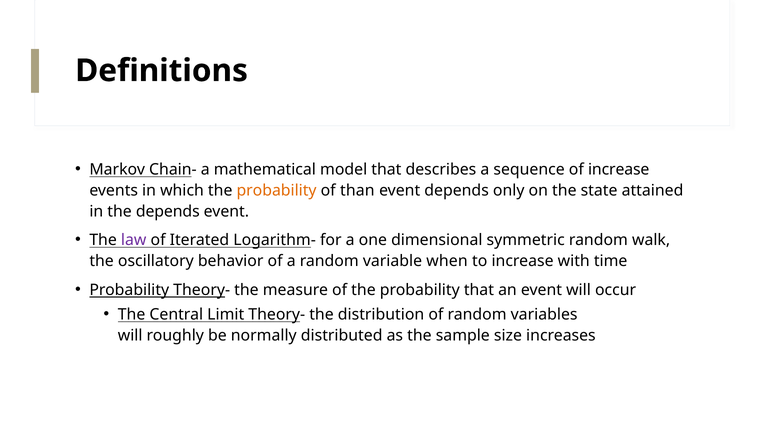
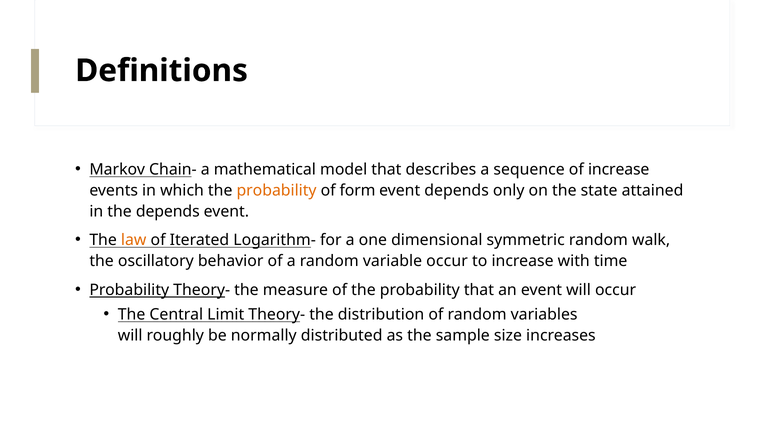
than: than -> form
law colour: purple -> orange
variable when: when -> occur
